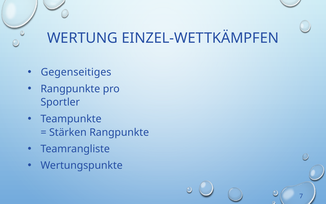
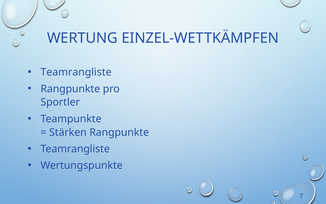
Gegenseitiges at (76, 72): Gegenseitiges -> Teamrangliste
